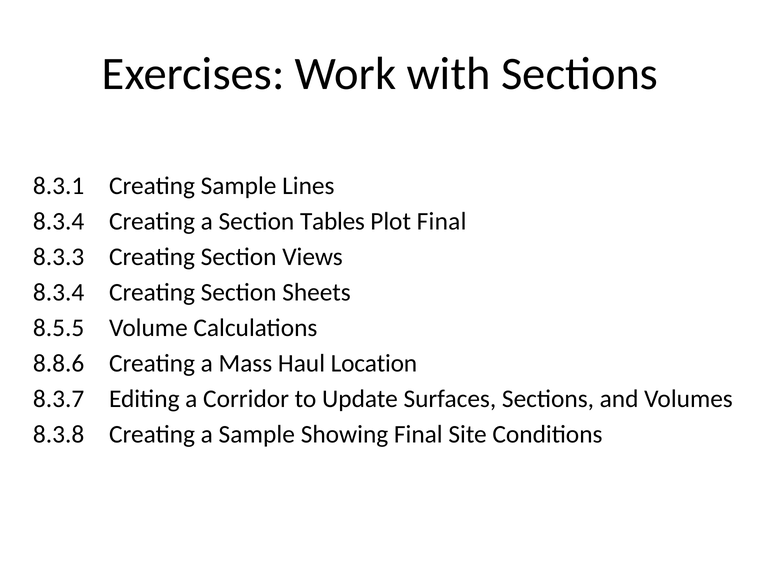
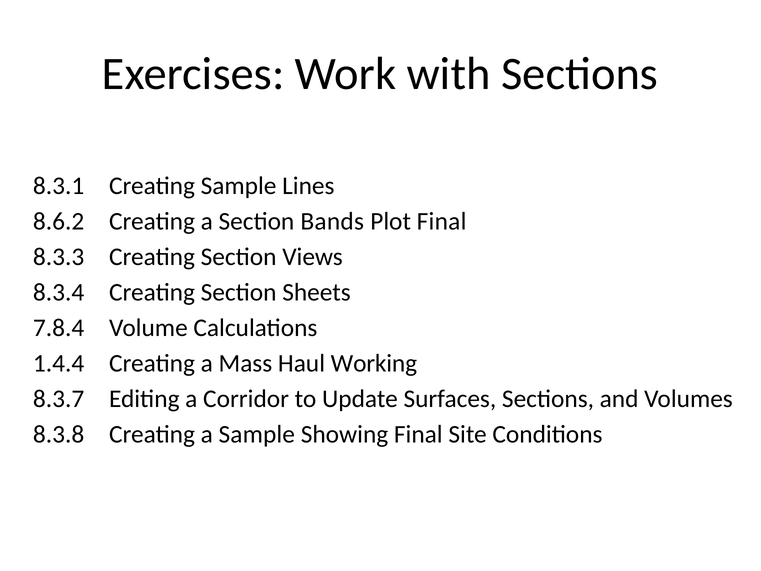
8.3.4 at (59, 221): 8.3.4 -> 8.6.2
Tables: Tables -> Bands
8.5.5: 8.5.5 -> 7.8.4
8.8.6: 8.8.6 -> 1.4.4
Location: Location -> Working
